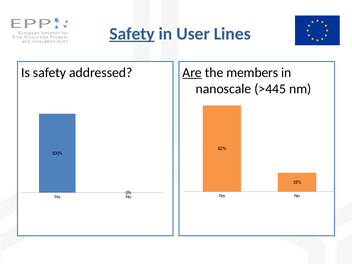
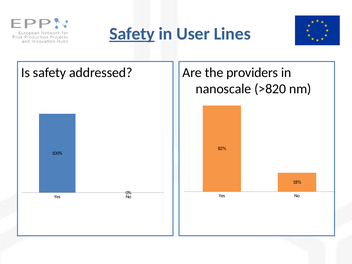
Are underline: present -> none
members: members -> providers
>445: >445 -> >820
